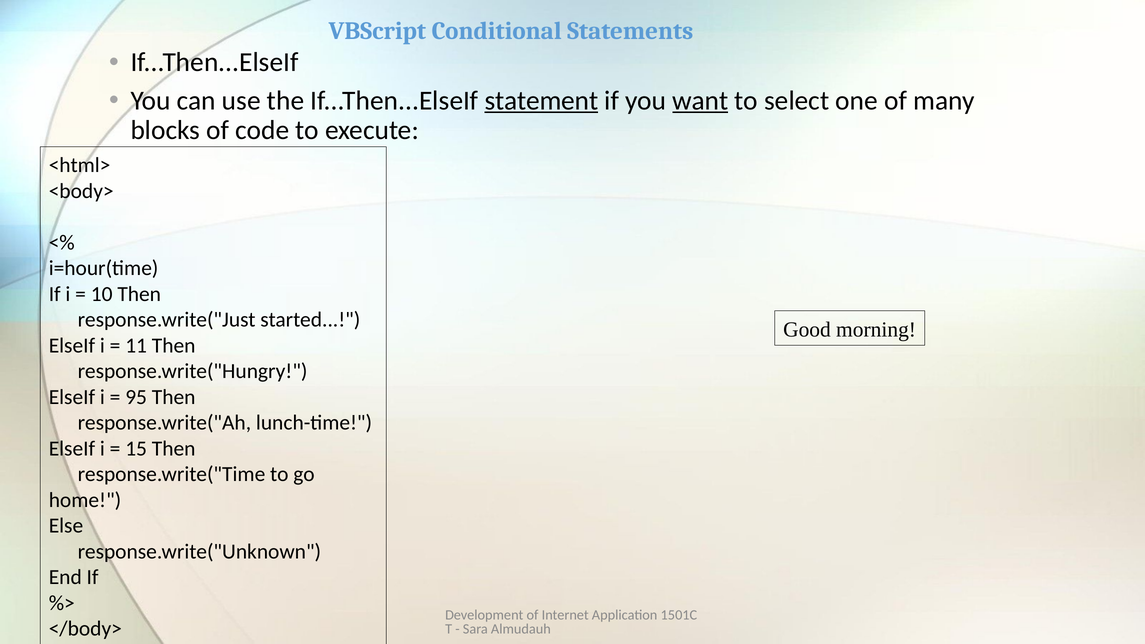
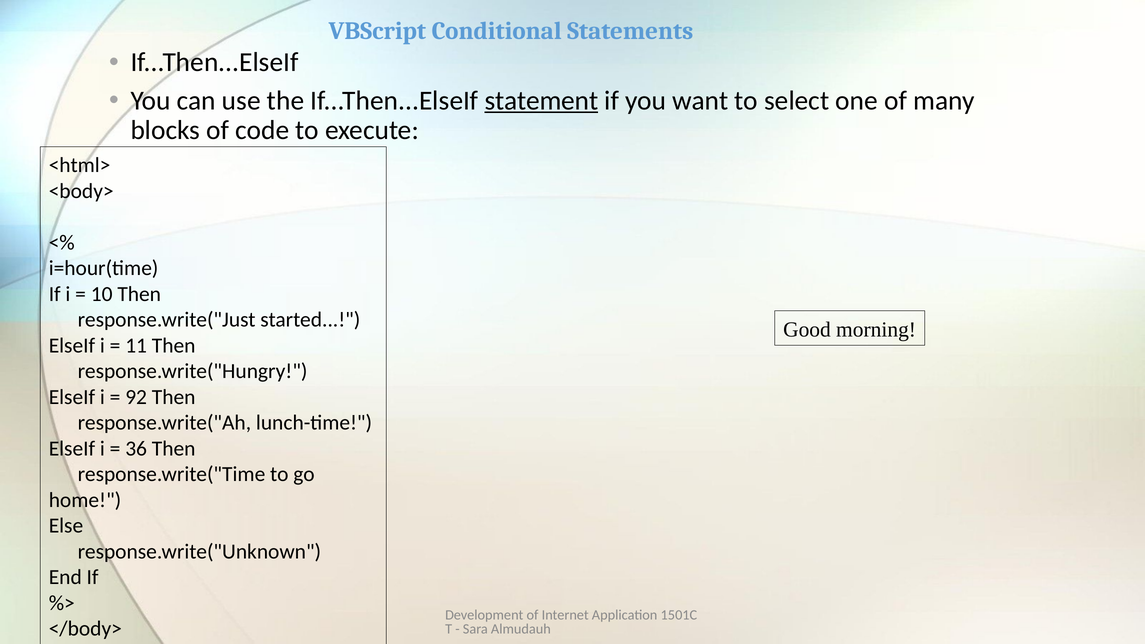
want underline: present -> none
95: 95 -> 92
15: 15 -> 36
